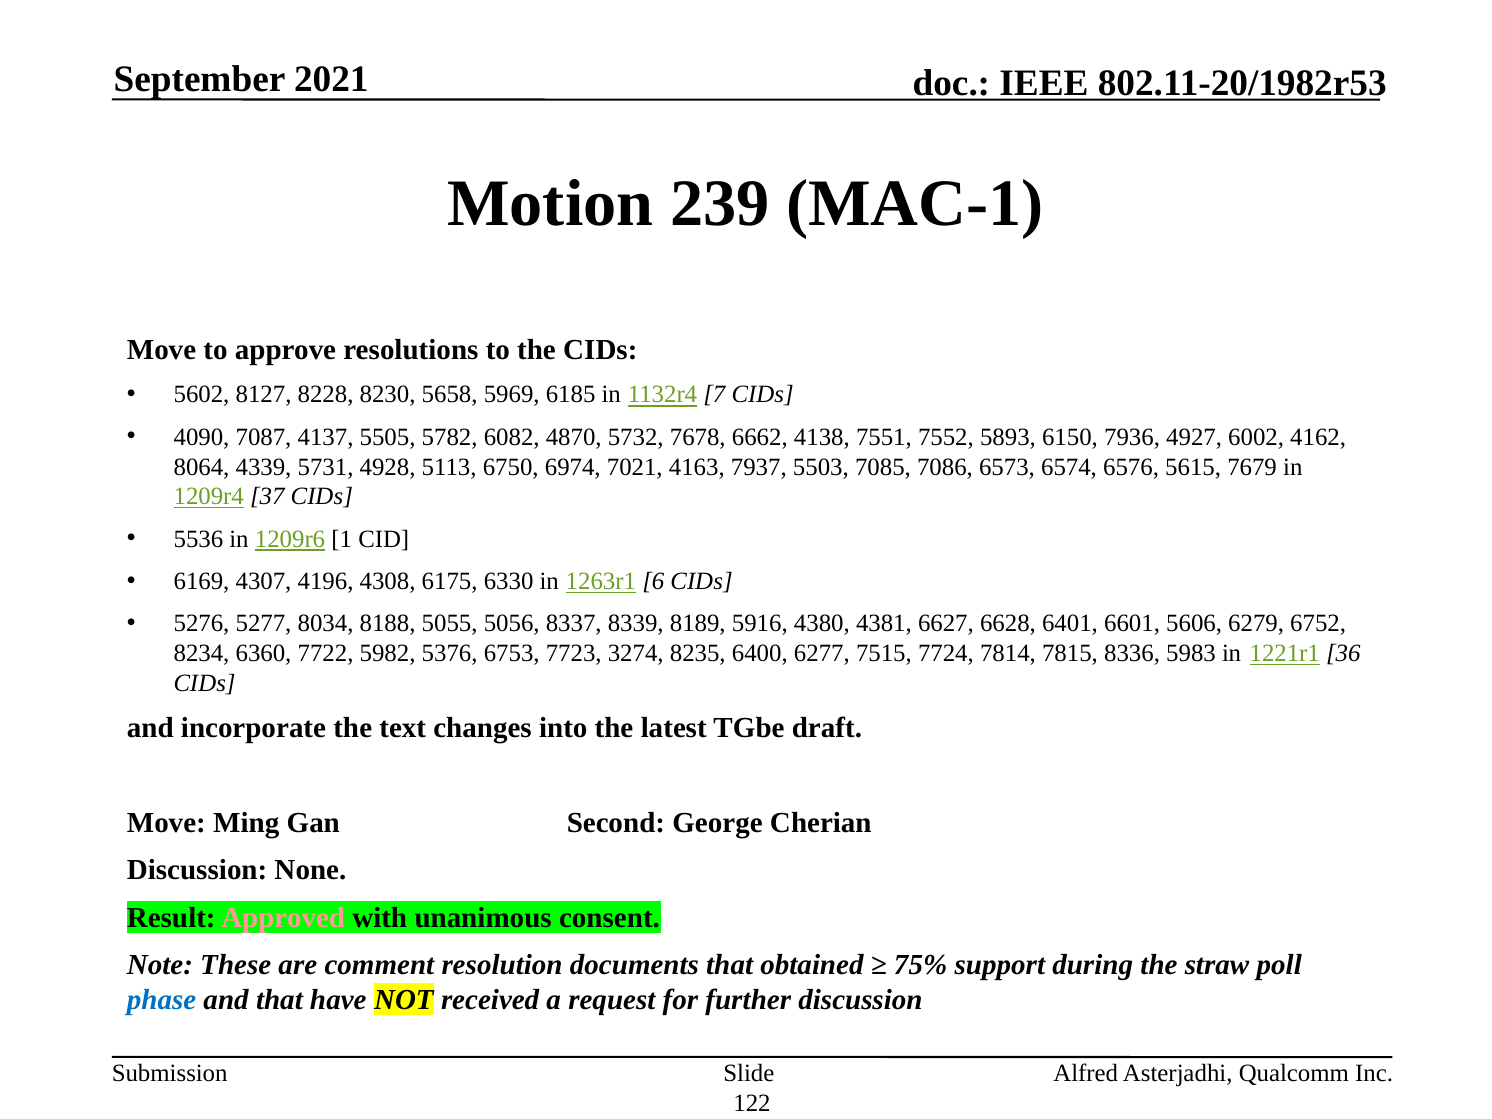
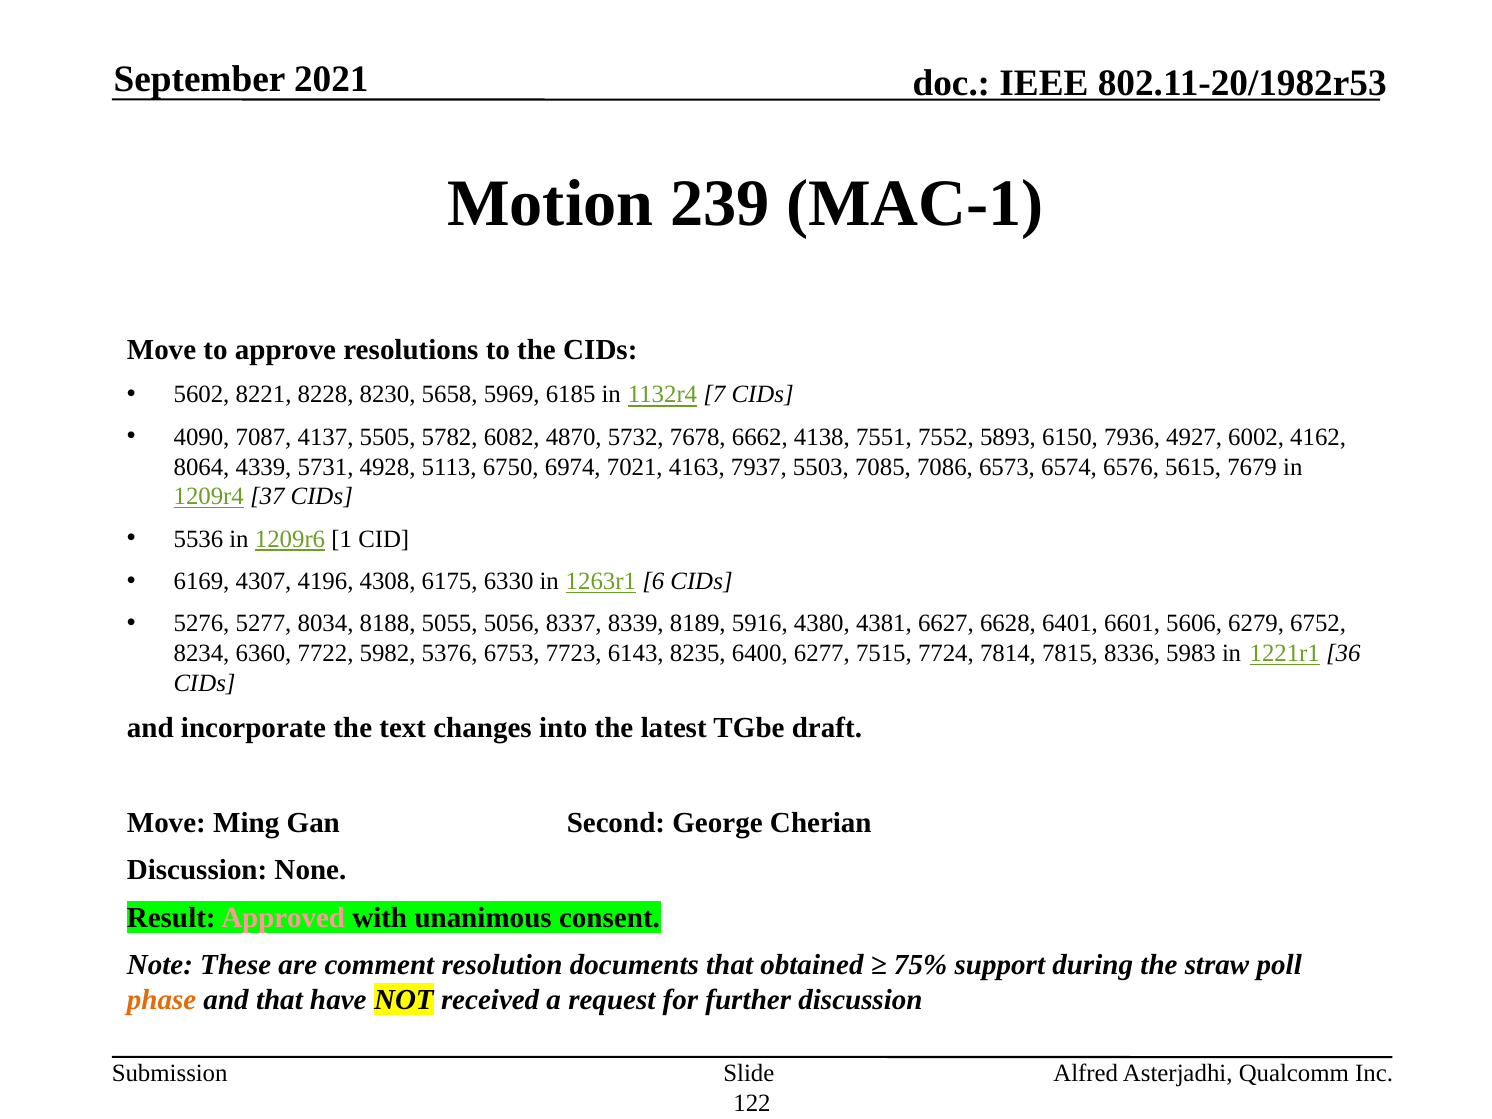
8127: 8127 -> 8221
3274: 3274 -> 6143
phase colour: blue -> orange
